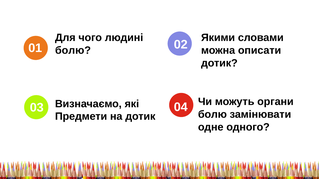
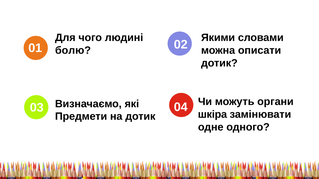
болю at (212, 115): болю -> шкіра
